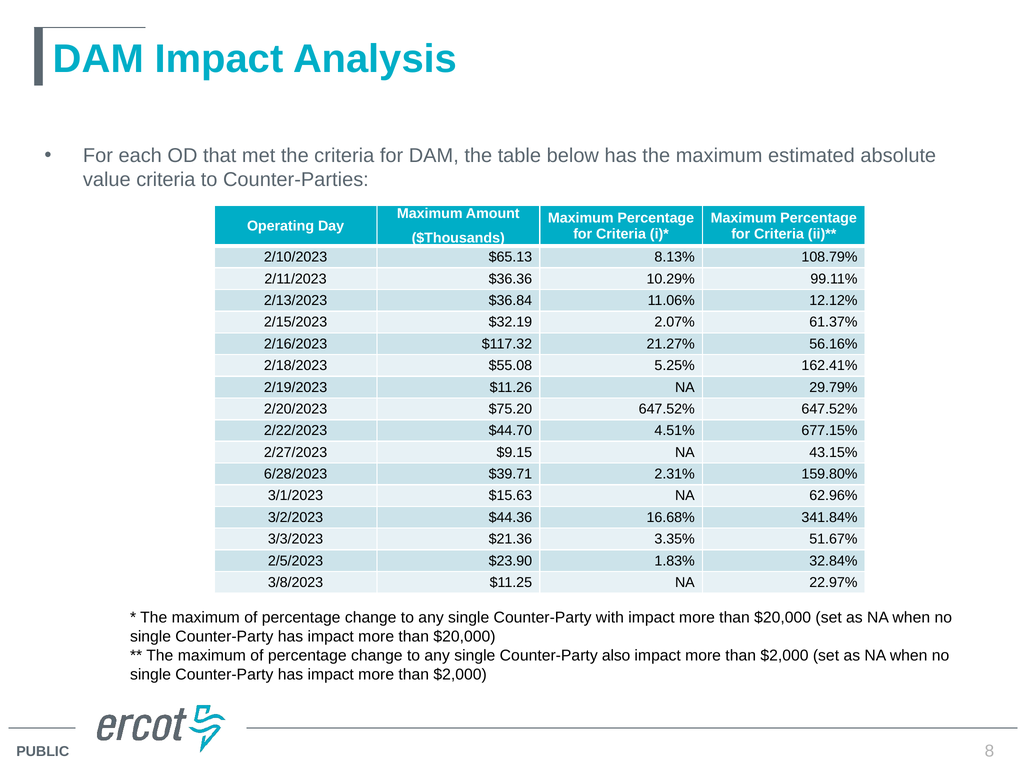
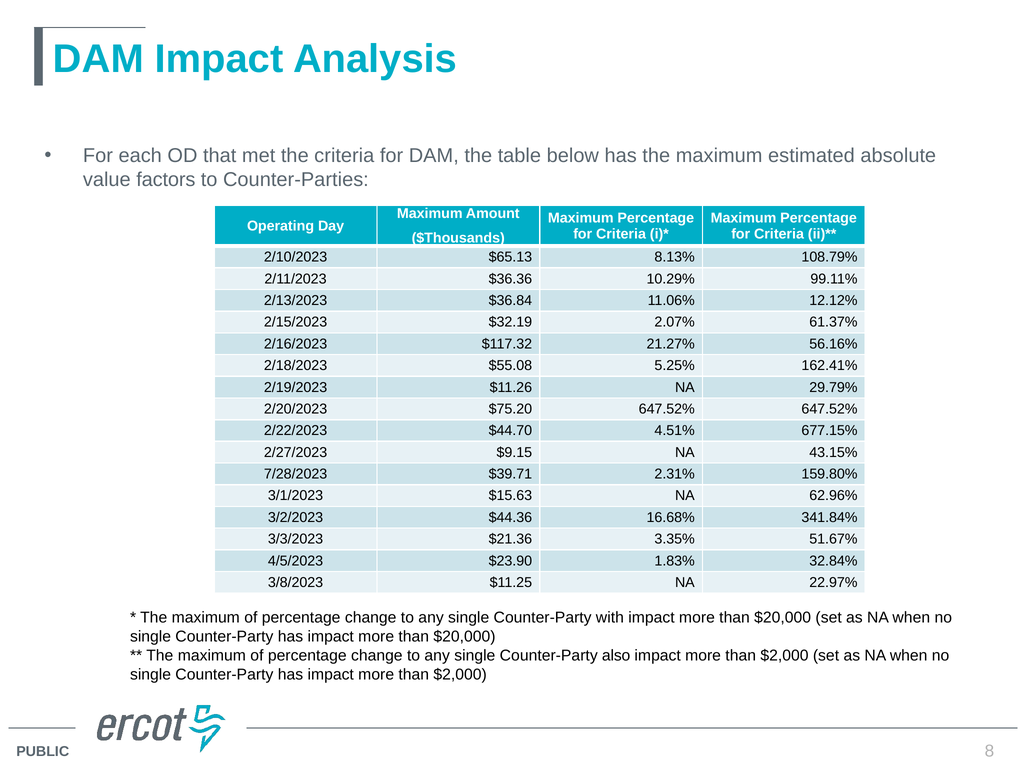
value criteria: criteria -> factors
6/28/2023: 6/28/2023 -> 7/28/2023
2/5/2023: 2/5/2023 -> 4/5/2023
